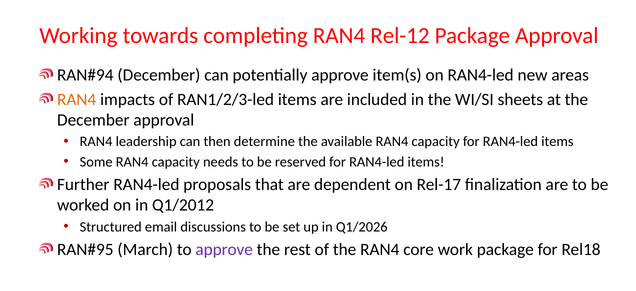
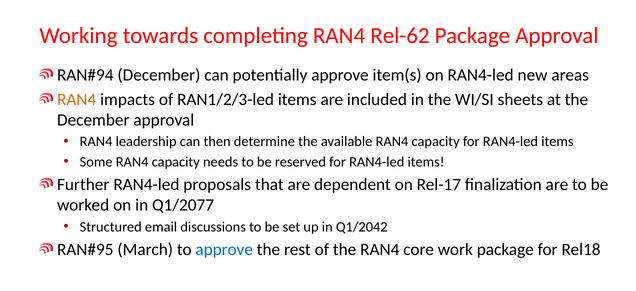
Rel-12: Rel-12 -> Rel-62
Q1/2012: Q1/2012 -> Q1/2077
Q1/2026: Q1/2026 -> Q1/2042
approve at (224, 249) colour: purple -> blue
